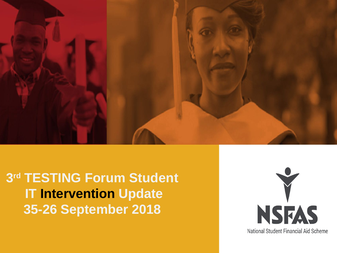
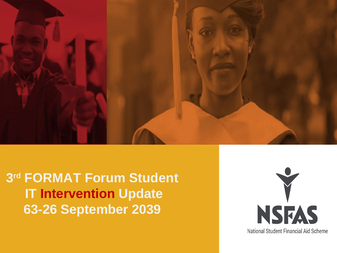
TESTING: TESTING -> FORMAT
Intervention colour: black -> red
35-26: 35-26 -> 63-26
2018: 2018 -> 2039
